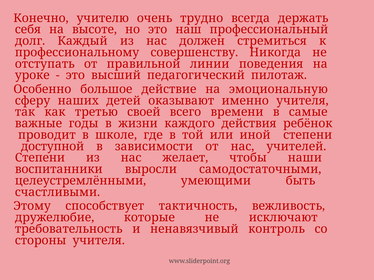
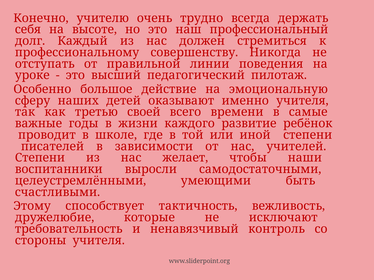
действия: действия -> развитие
доступной: доступной -> писателей
